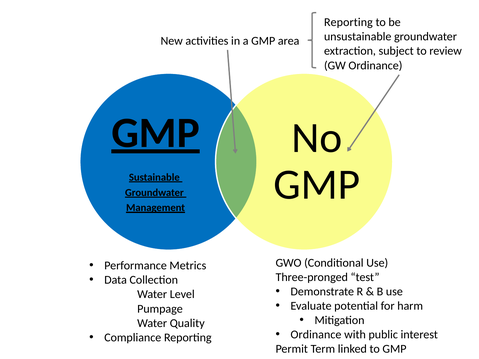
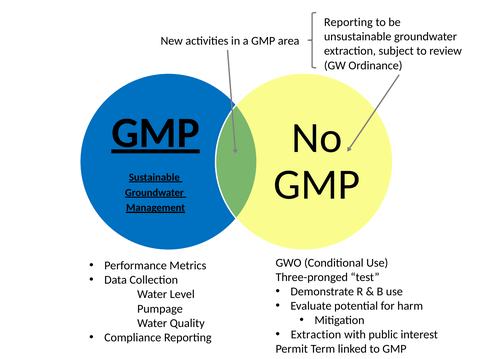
Ordinance at (316, 335): Ordinance -> Extraction
